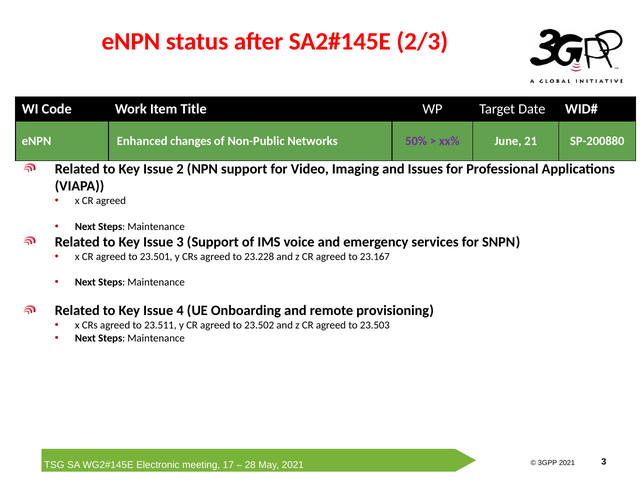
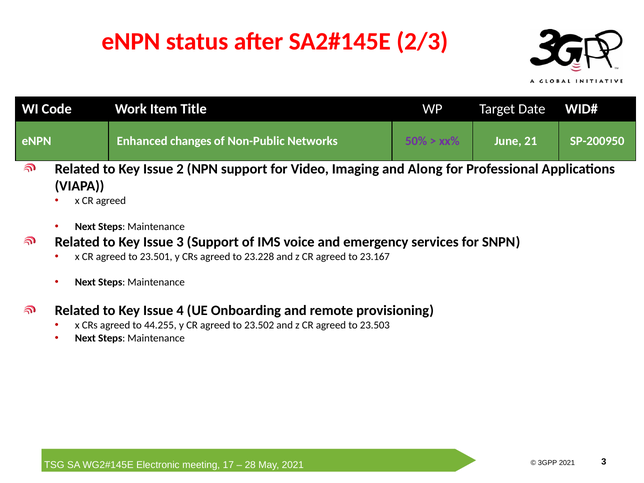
SP-200880: SP-200880 -> SP-200950
Issues: Issues -> Along
23.511: 23.511 -> 44.255
